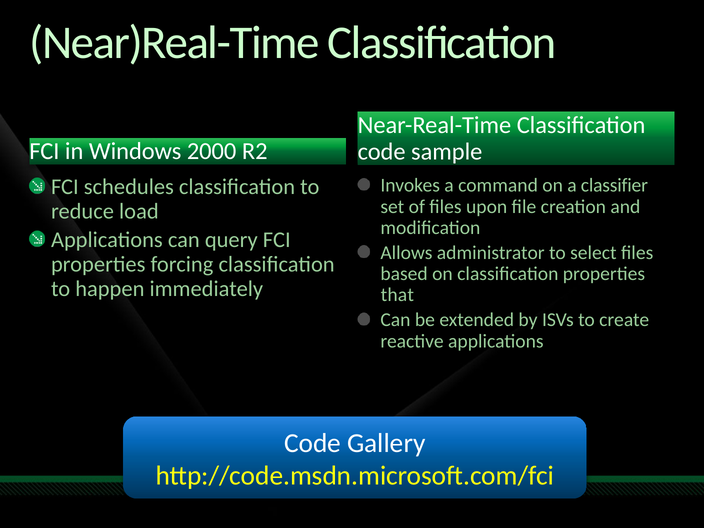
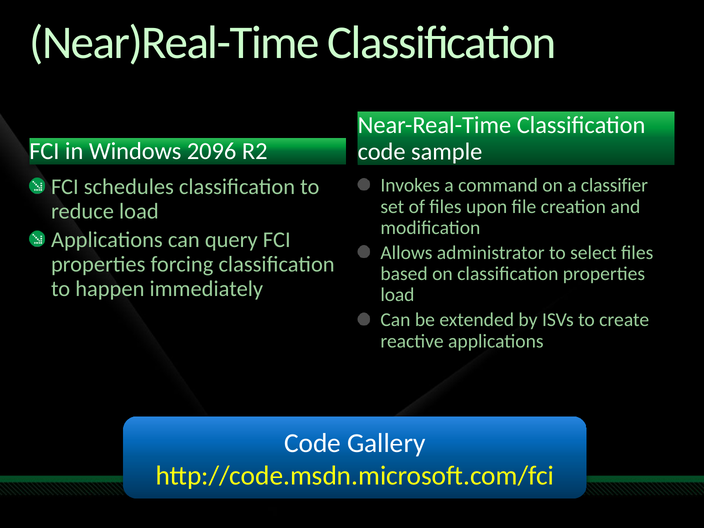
2000: 2000 -> 2096
that at (397, 295): that -> load
